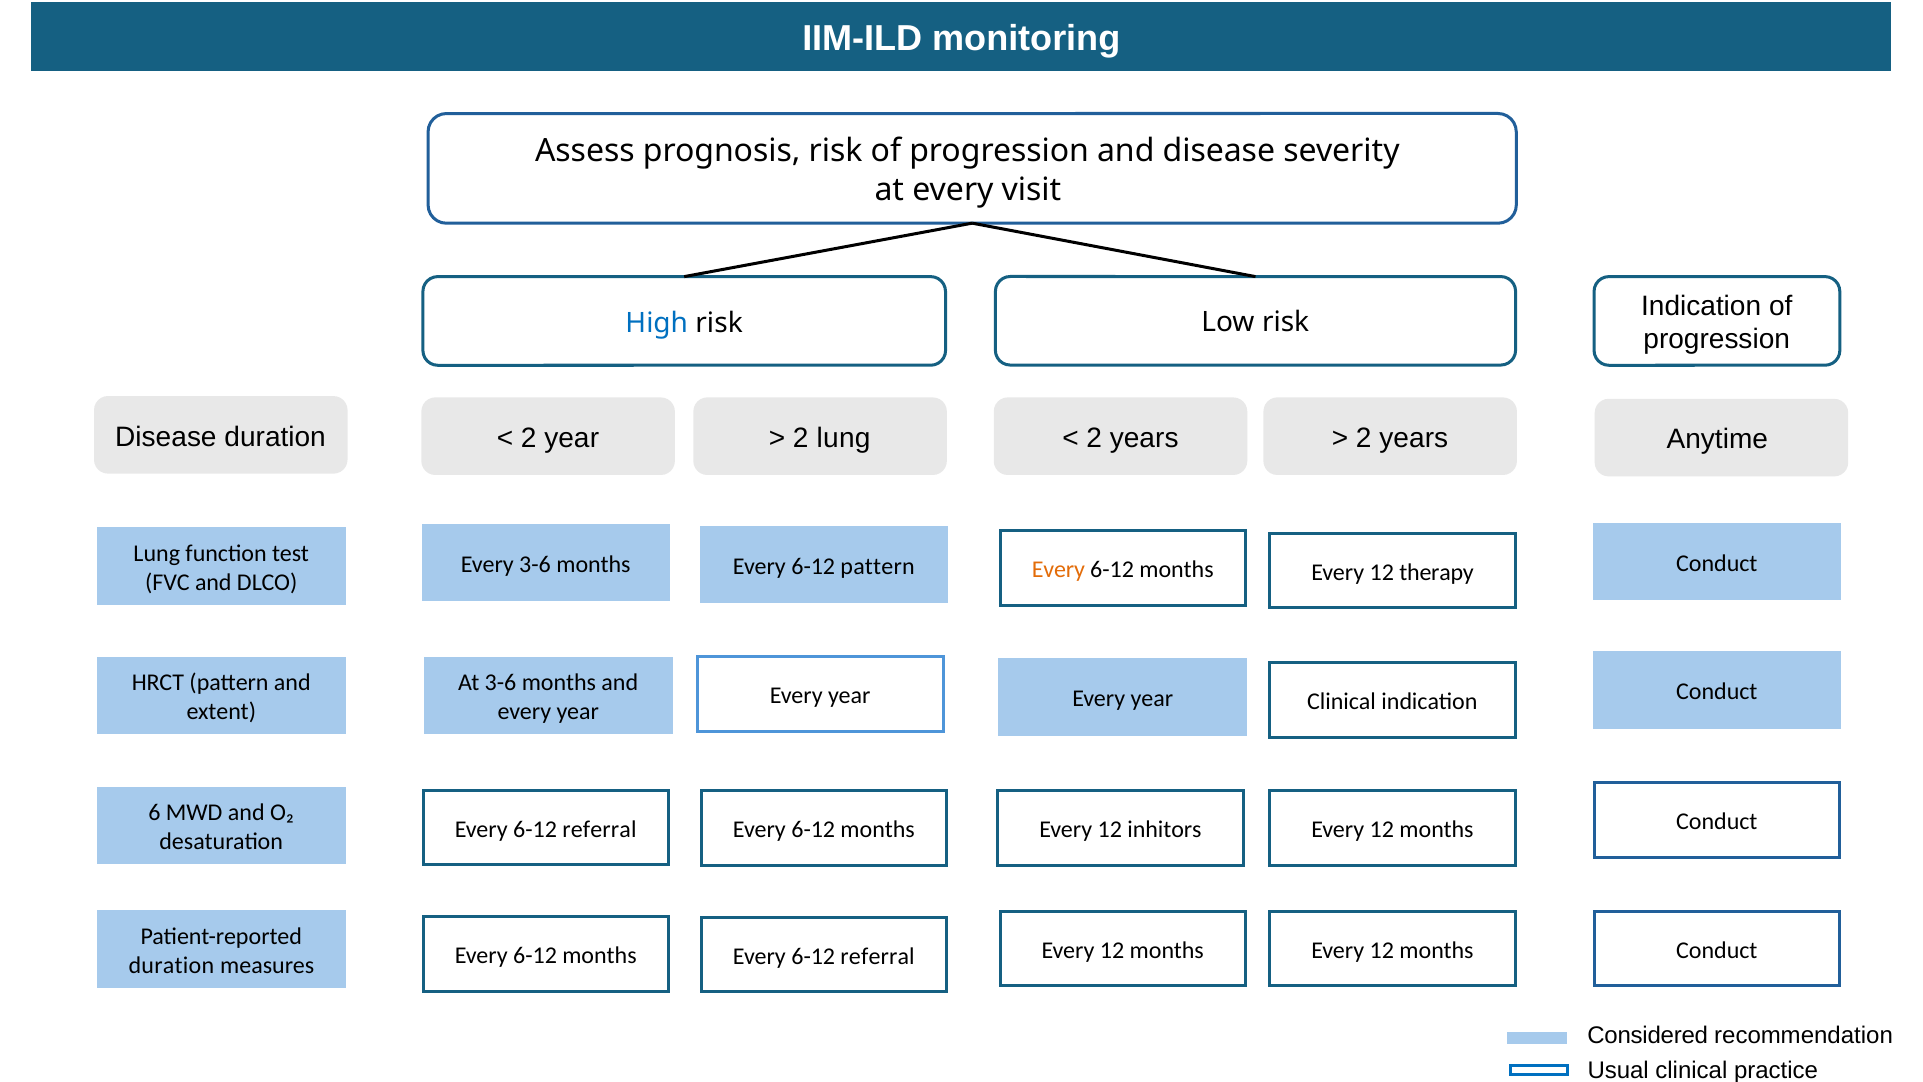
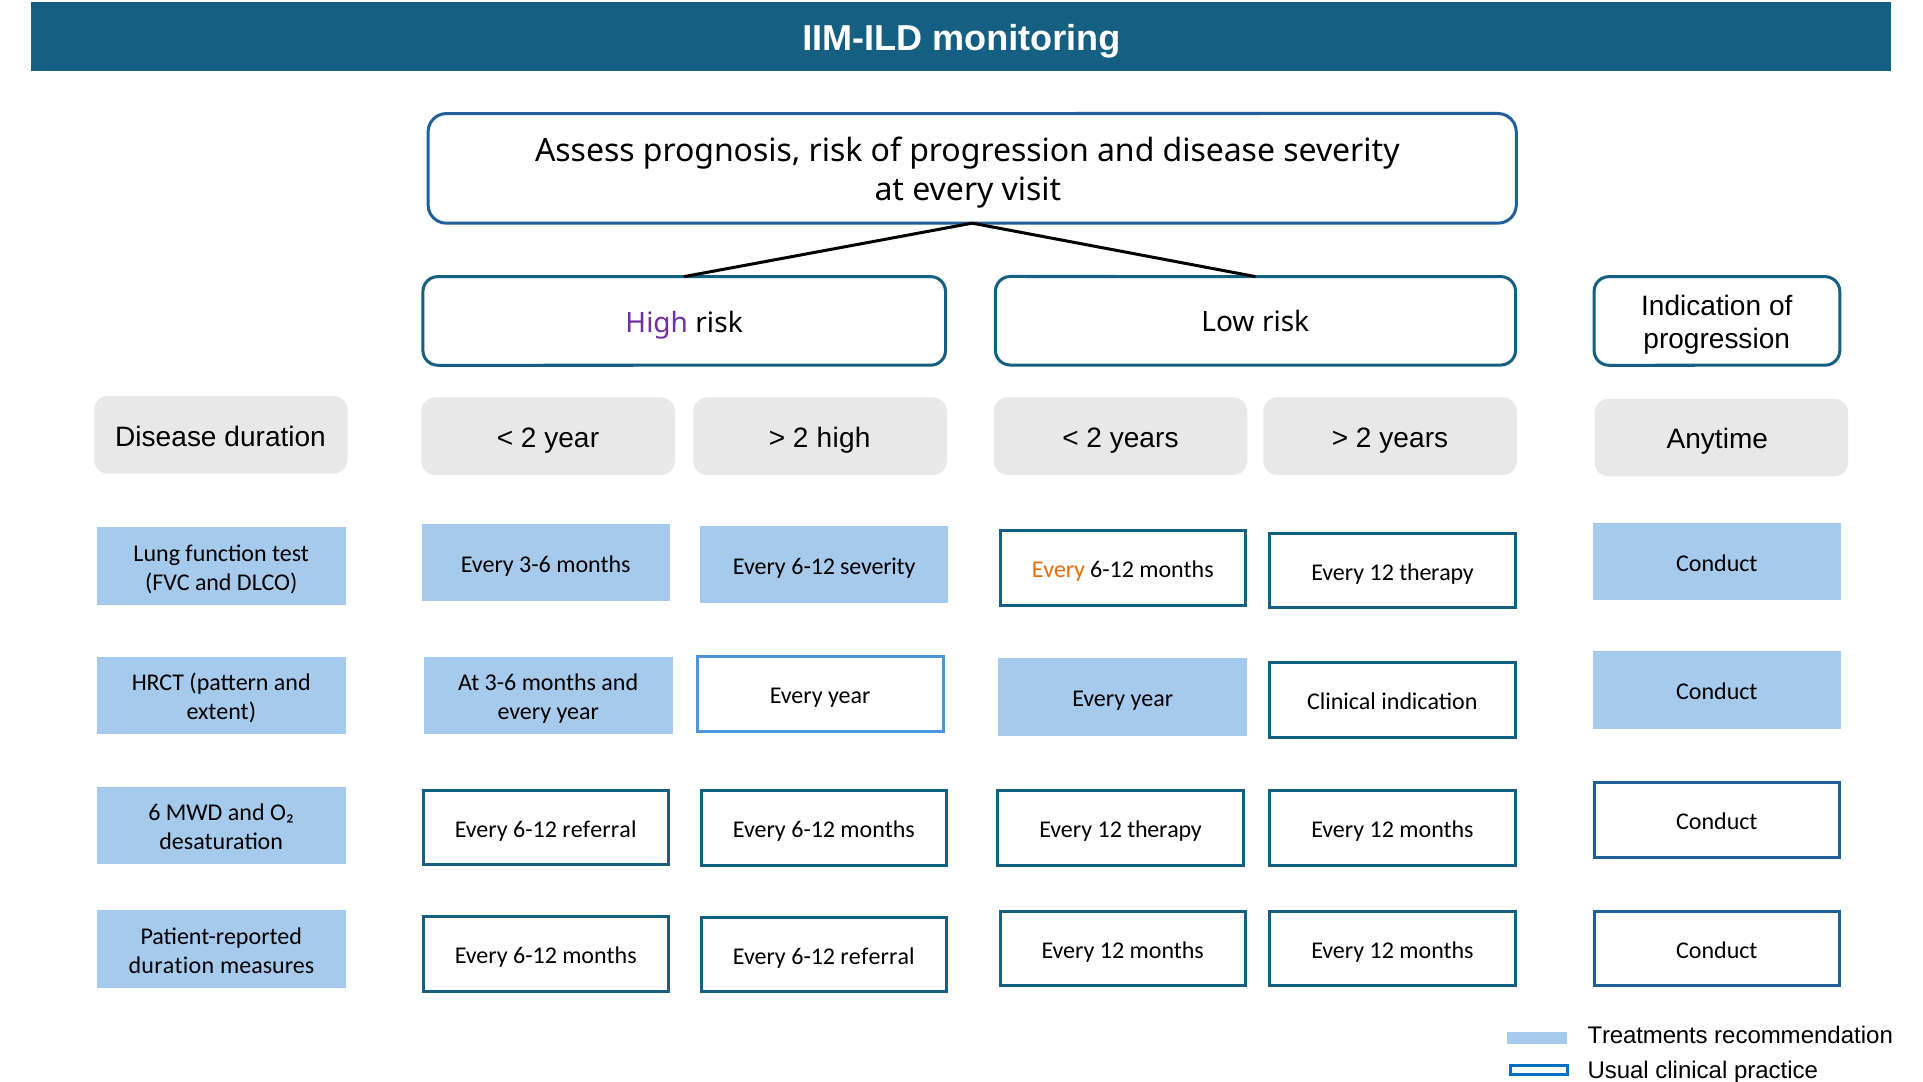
High at (657, 323) colour: blue -> purple
2 lung: lung -> high
6-12 pattern: pattern -> severity
inhitors at (1164, 829): inhitors -> therapy
Considered: Considered -> Treatments
